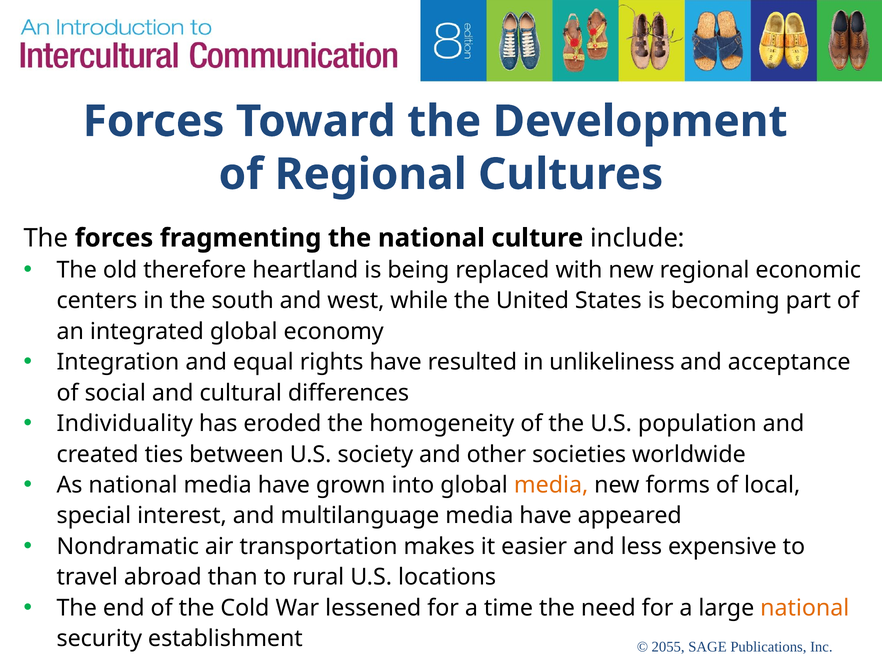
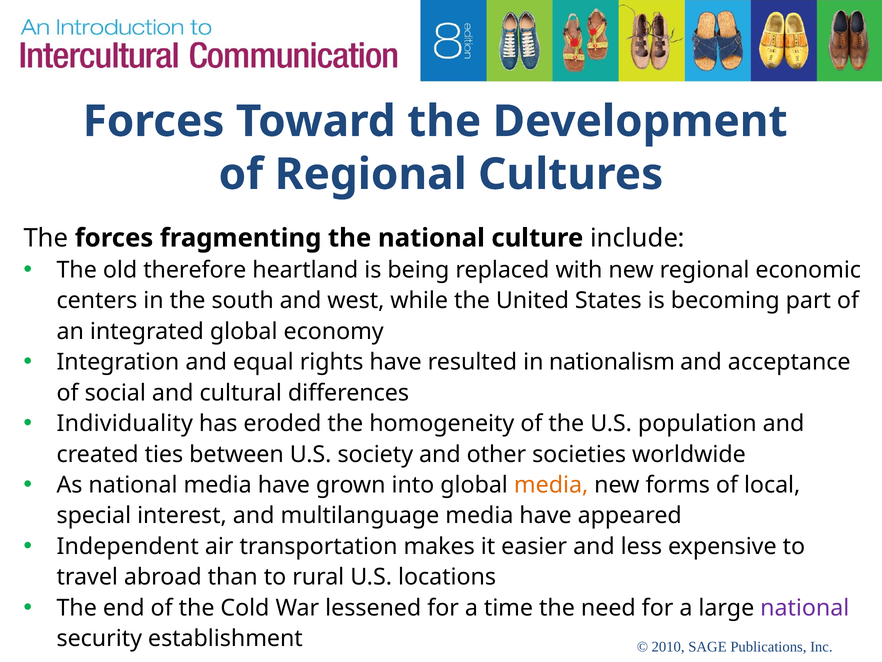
unlikeliness: unlikeliness -> nationalism
Nondramatic: Nondramatic -> Independent
national at (805, 608) colour: orange -> purple
2055: 2055 -> 2010
